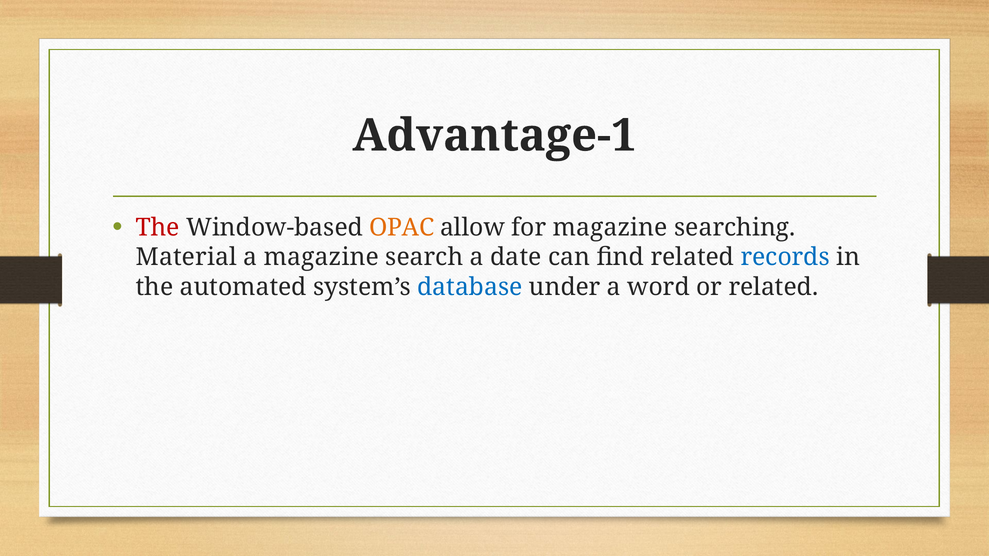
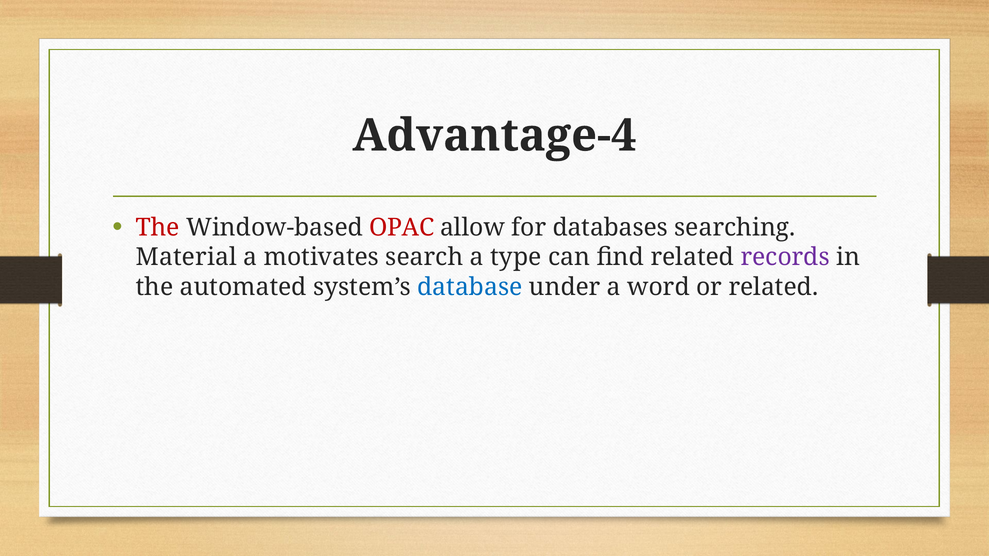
Advantage-1: Advantage-1 -> Advantage-4
OPAC colour: orange -> red
for magazine: magazine -> databases
a magazine: magazine -> motivates
date: date -> type
records colour: blue -> purple
